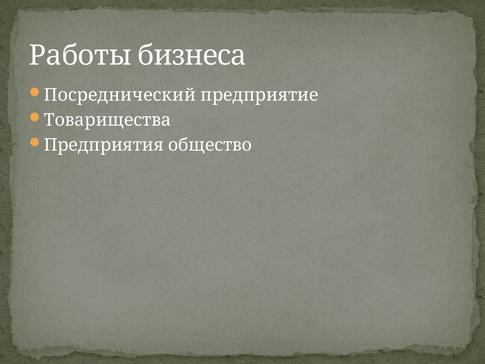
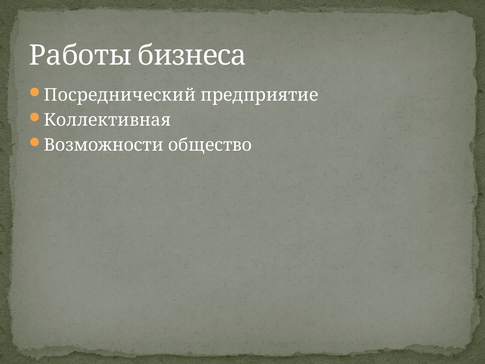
Товарищества: Товарищества -> Коллективная
Предприятия: Предприятия -> Возможности
